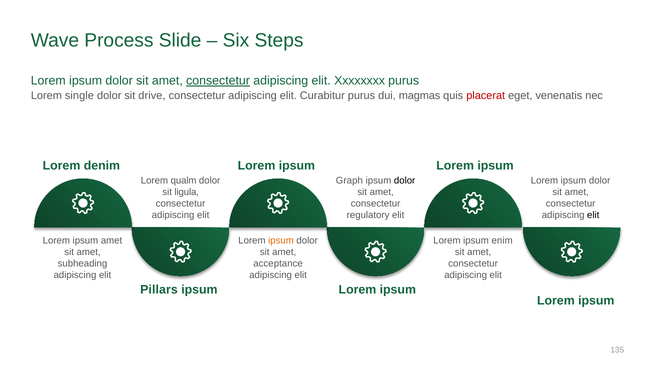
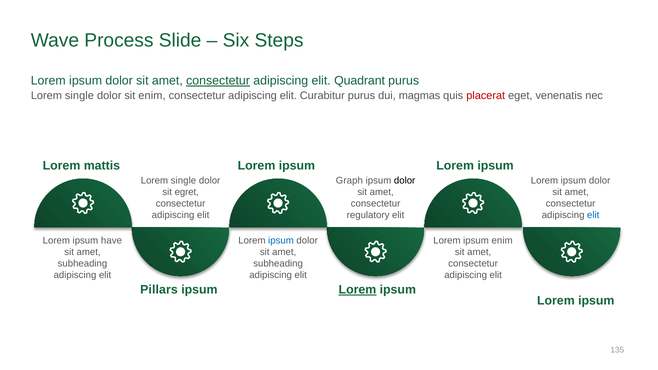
Xxxxxxxx: Xxxxxxxx -> Quadrant
sit drive: drive -> enim
denim: denim -> mattis
qualm at (184, 181): qualm -> single
ligula: ligula -> egret
elit at (593, 215) colour: black -> blue
ipsum amet: amet -> have
ipsum at (281, 241) colour: orange -> blue
acceptance at (278, 264): acceptance -> subheading
Lorem at (357, 290) underline: none -> present
